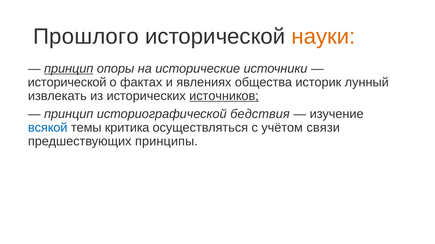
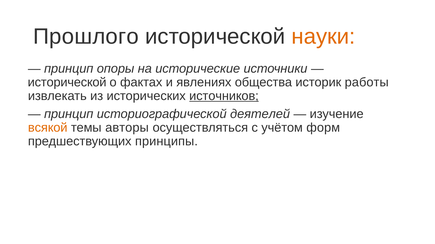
принцип at (69, 69) underline: present -> none
лунный: лунный -> работы
бедствия: бедствия -> деятелей
всякой colour: blue -> orange
критика: критика -> авторы
связи: связи -> форм
